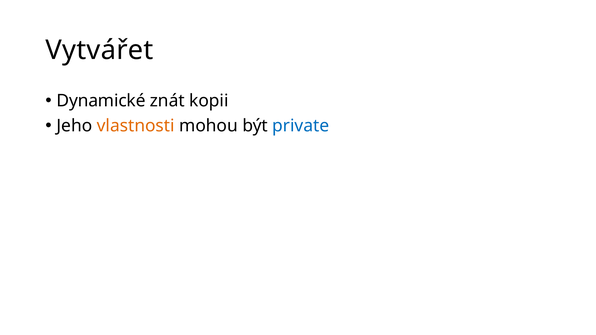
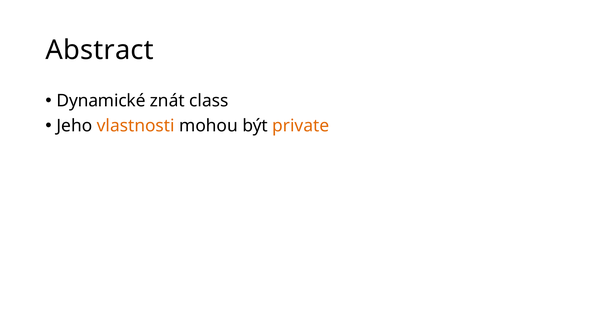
Vytvářet: Vytvářet -> Abstract
kopii: kopii -> class
private colour: blue -> orange
